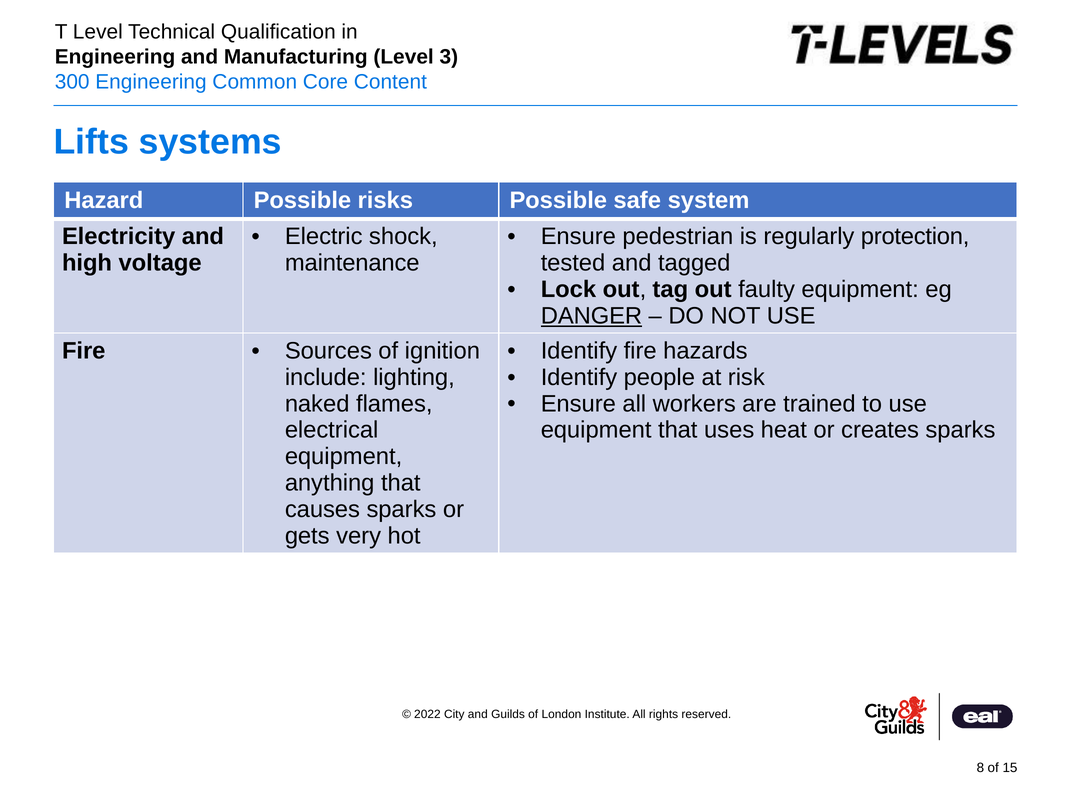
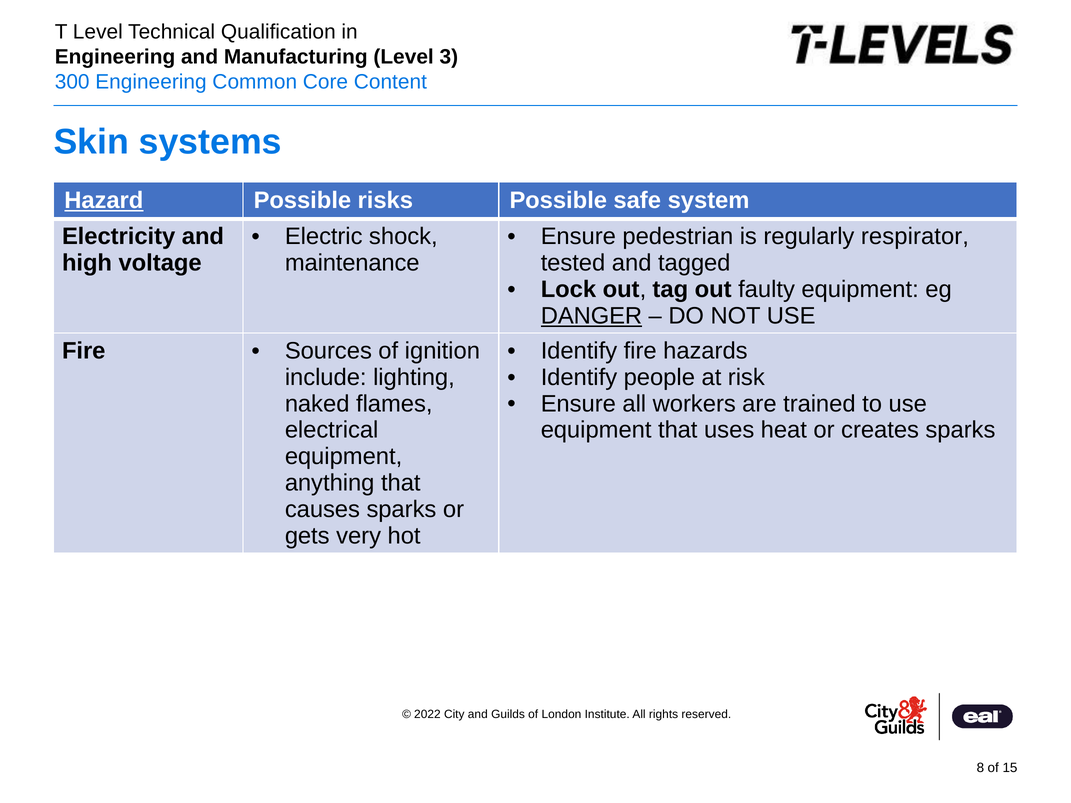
Lifts: Lifts -> Skin
Hazard underline: none -> present
protection: protection -> respirator
